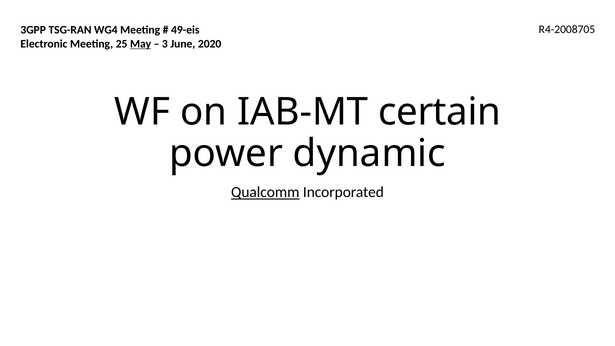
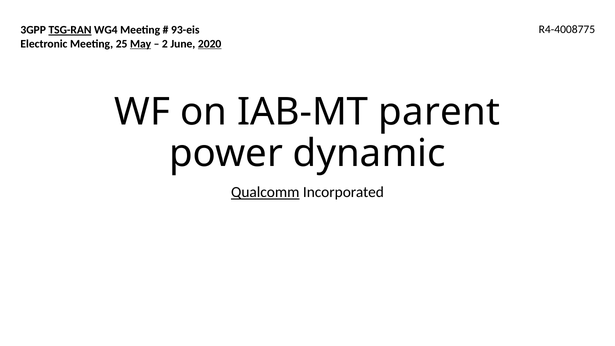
R4-2008705: R4-2008705 -> R4-4008775
TSG-RAN underline: none -> present
49-eis: 49-eis -> 93-eis
3: 3 -> 2
2020 underline: none -> present
certain: certain -> parent
